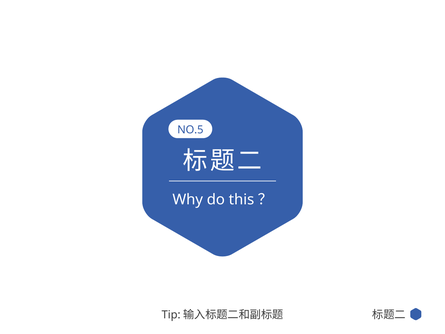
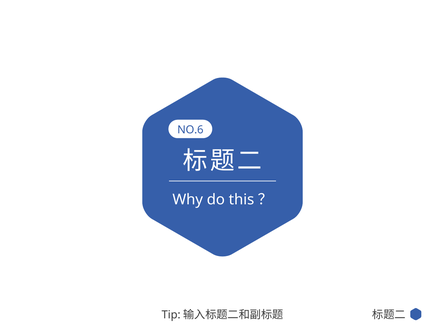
NO.5: NO.5 -> NO.6
